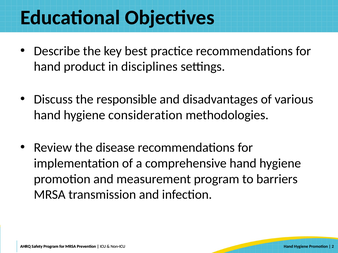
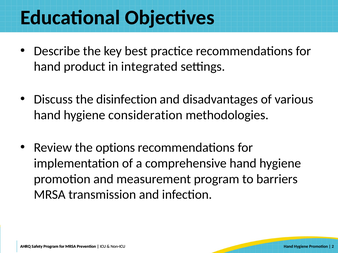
disciplines: disciplines -> integrated
responsible: responsible -> disinfection
disease: disease -> options
